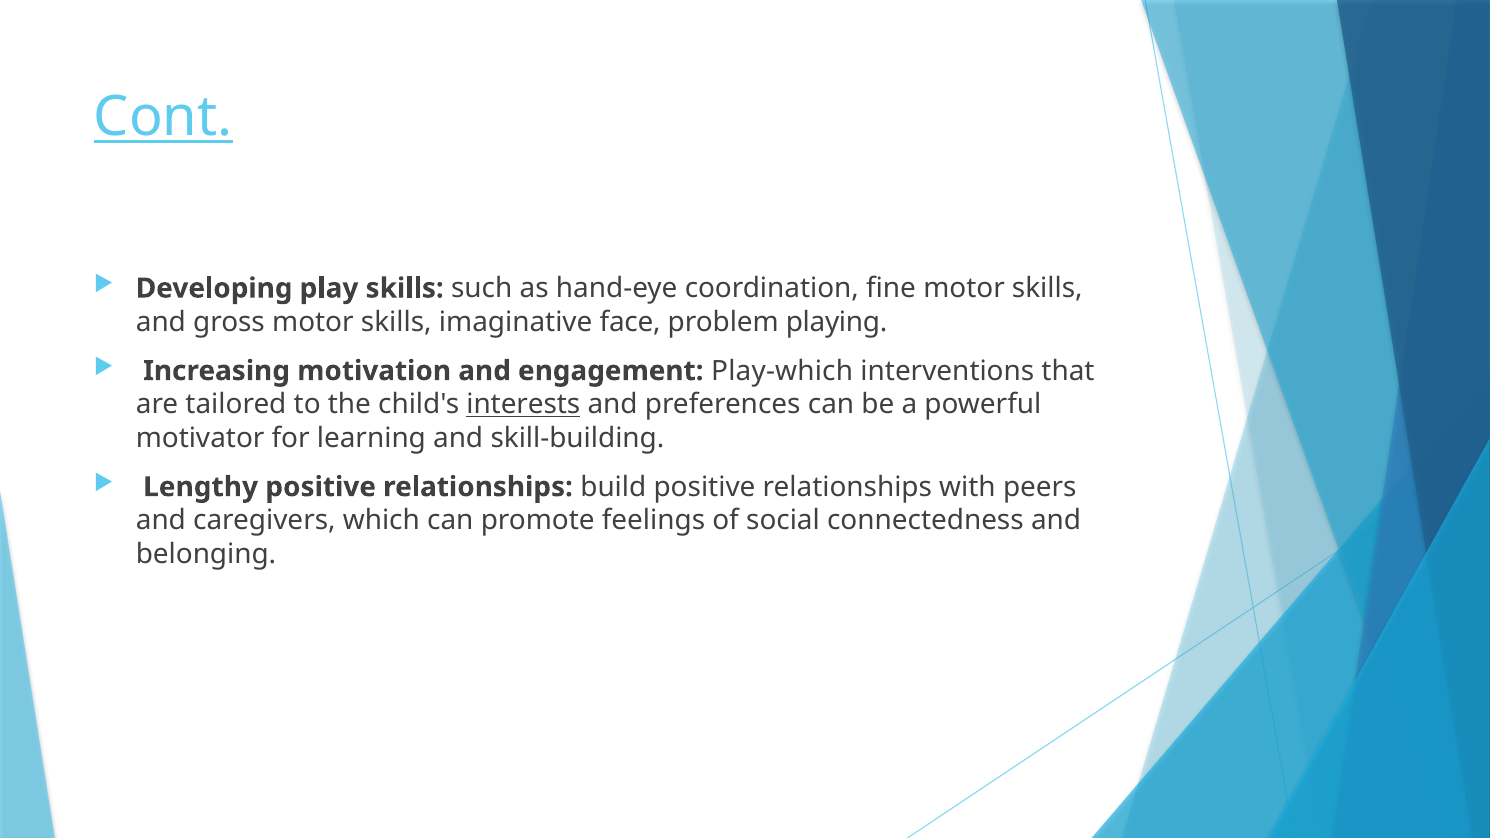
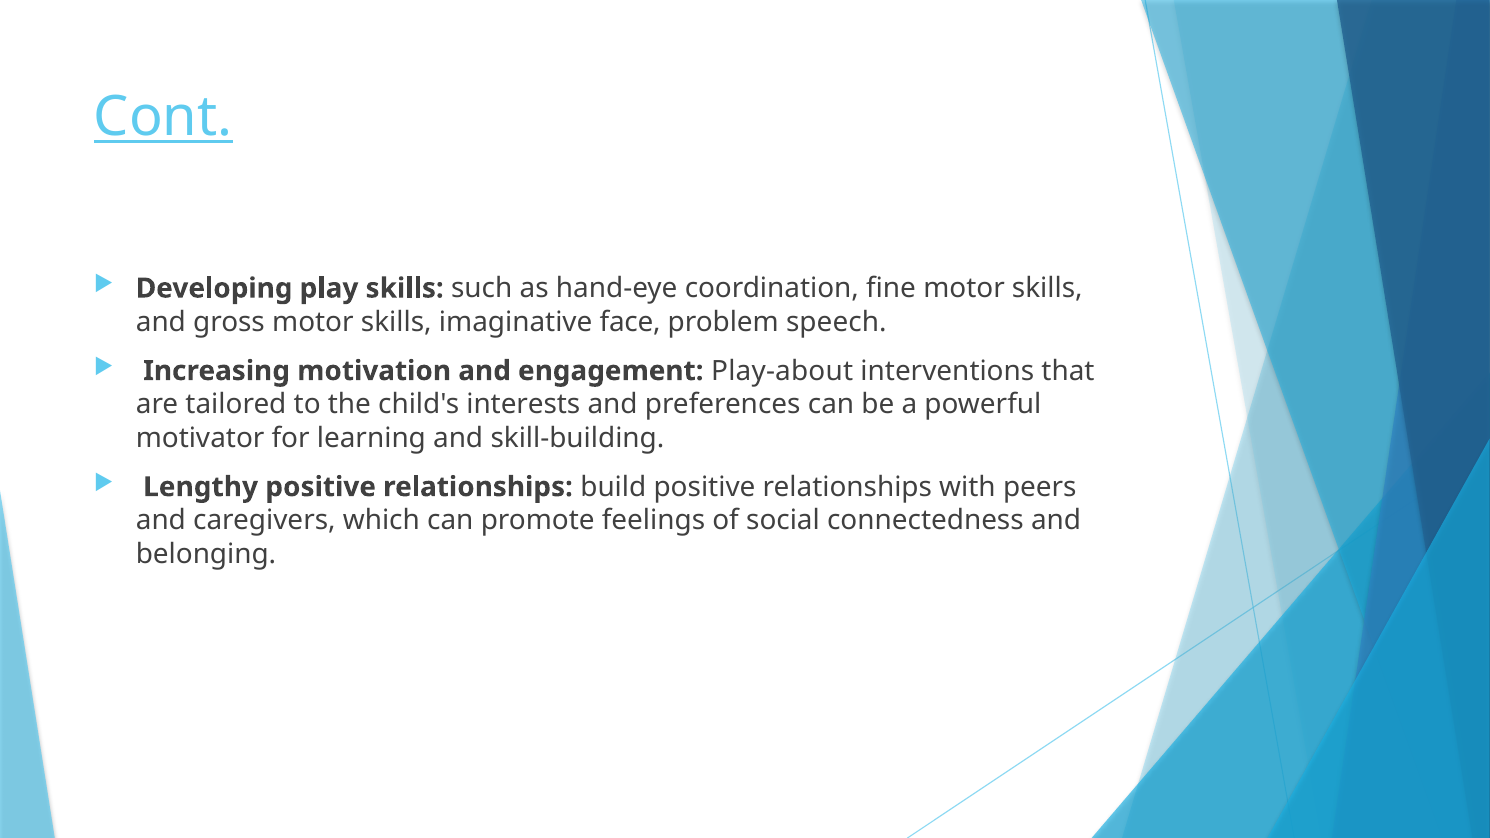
playing: playing -> speech
Play-which: Play-which -> Play-about
interests underline: present -> none
